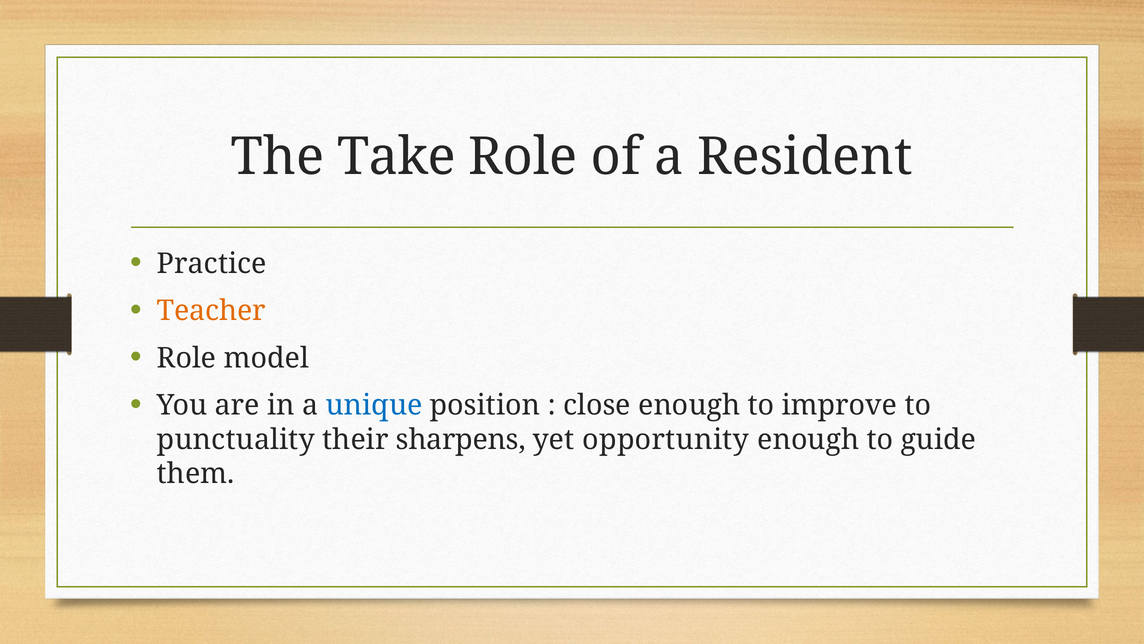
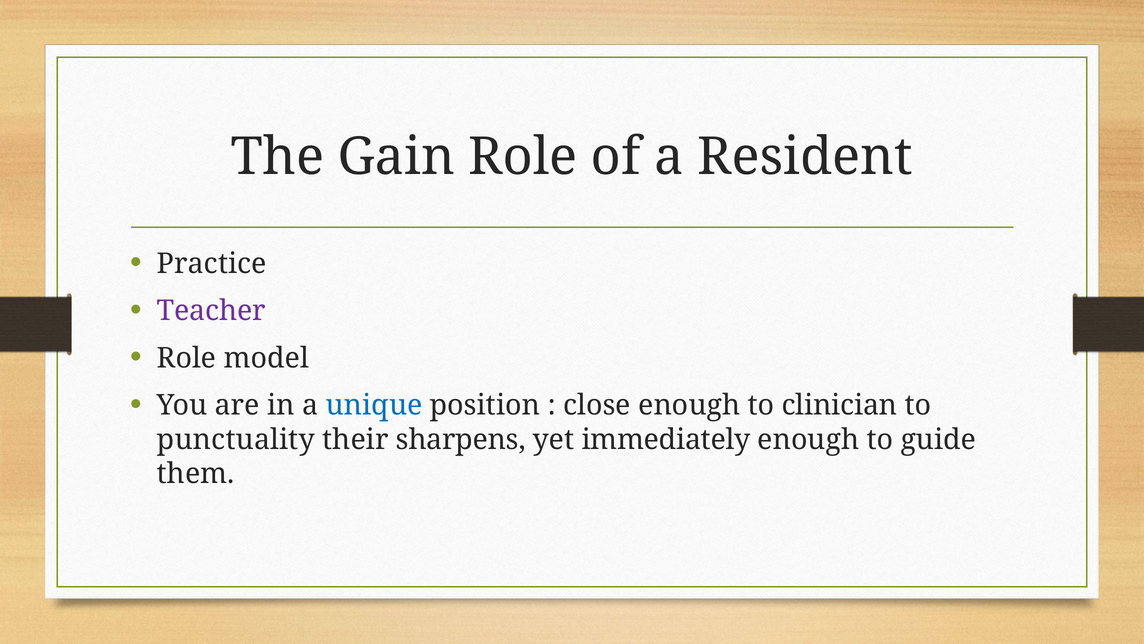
Take: Take -> Gain
Teacher colour: orange -> purple
improve: improve -> clinician
opportunity: opportunity -> immediately
